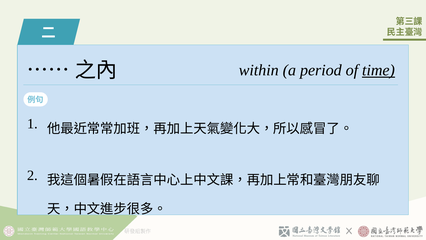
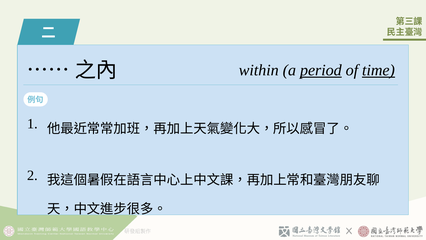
period underline: none -> present
